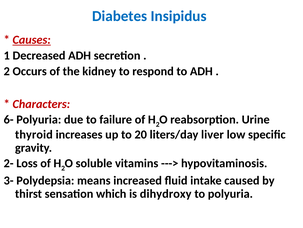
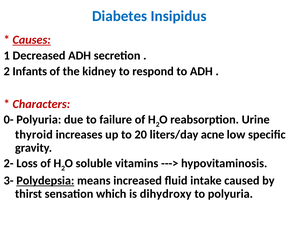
Occurs: Occurs -> Infants
6-: 6- -> 0-
liver: liver -> acne
Polydepsia underline: none -> present
